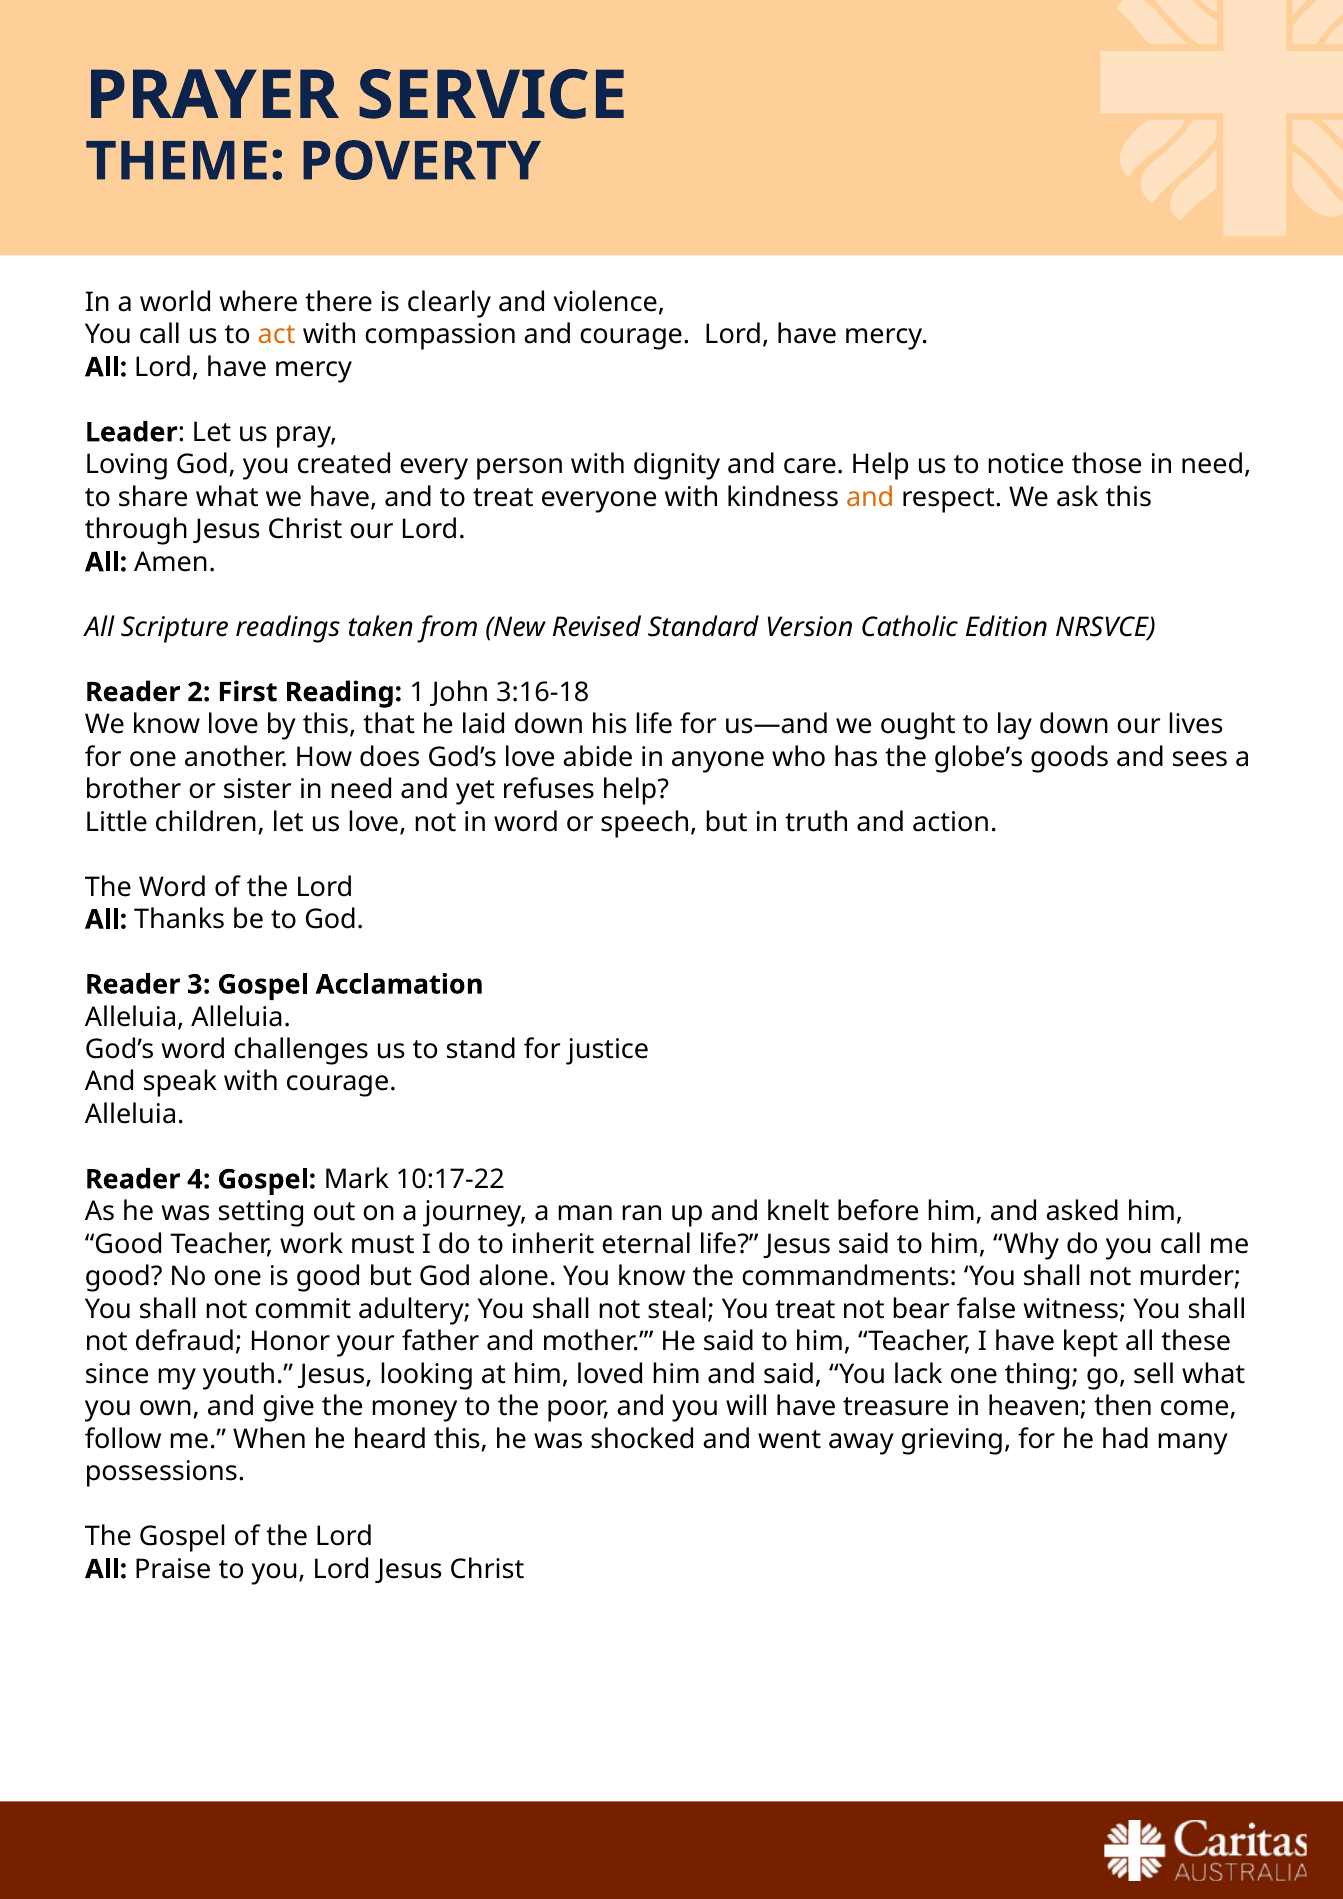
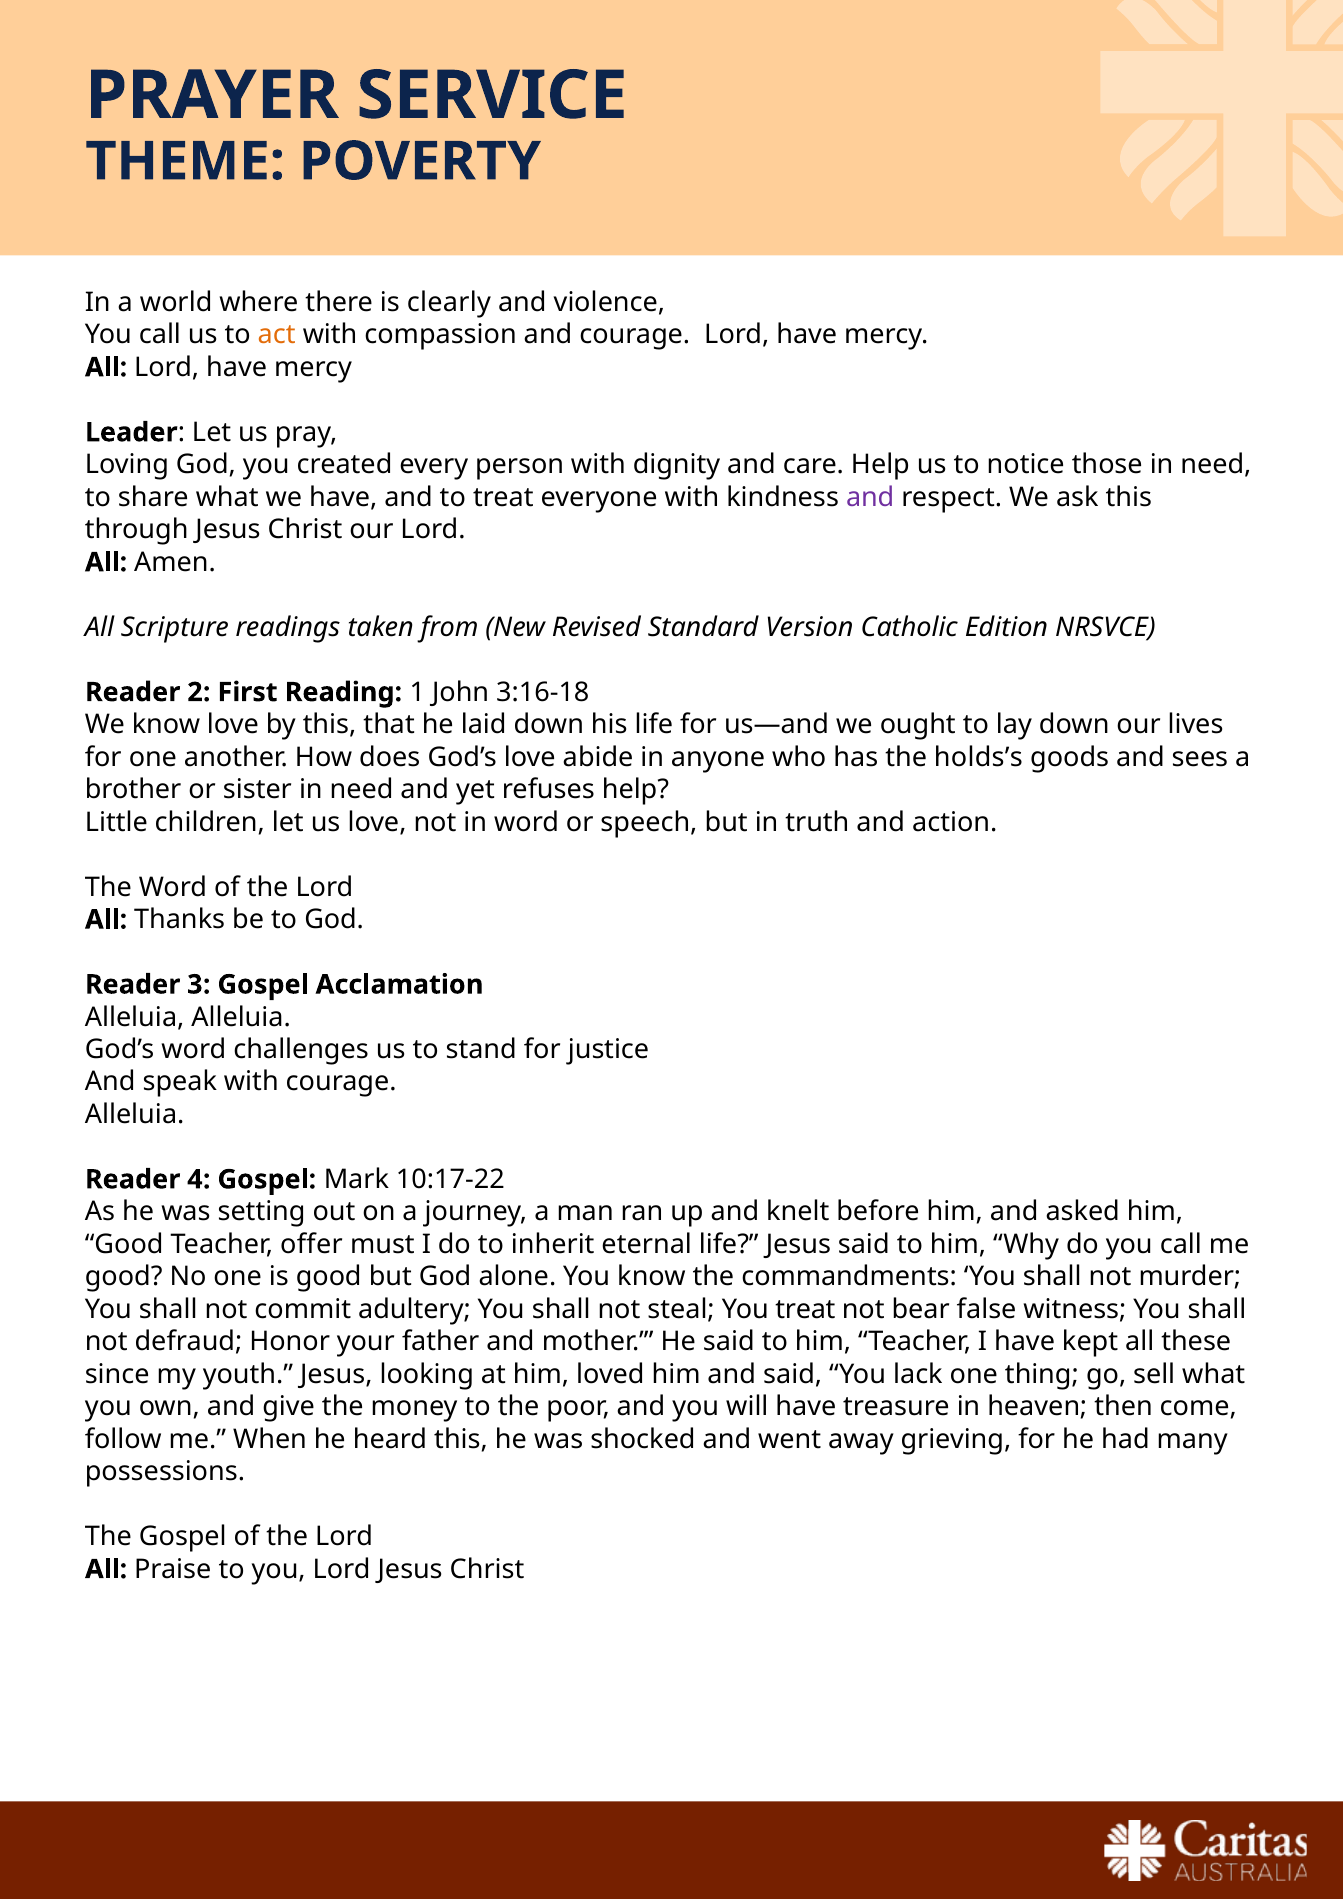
and at (870, 497) colour: orange -> purple
globe’s: globe’s -> holds’s
work: work -> offer
